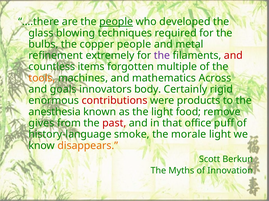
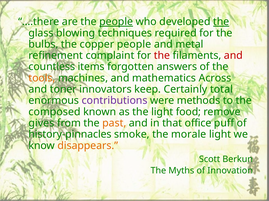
the at (221, 22) underline: none -> present
extremely: extremely -> complaint
the at (162, 56) colour: purple -> red
multiple: multiple -> answers
goals: goals -> toner
body: body -> keep
rigid: rigid -> total
contributions colour: red -> purple
products: products -> methods
anesthesia: anesthesia -> composed
past colour: red -> orange
history-language: history-language -> history-pinnacles
